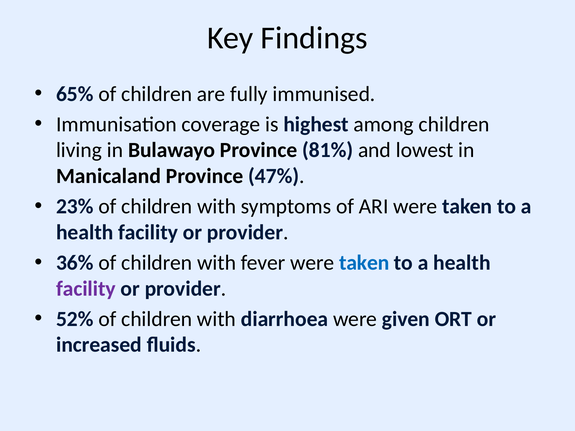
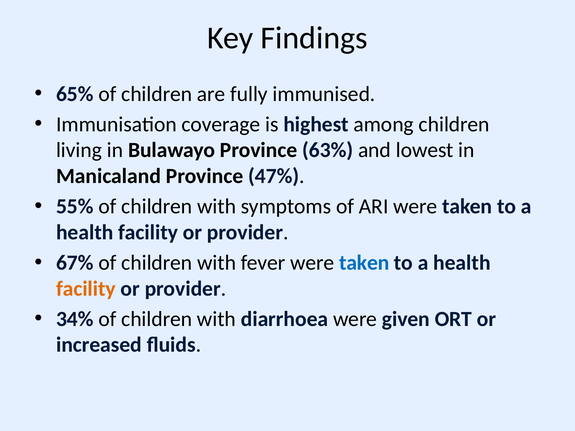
81%: 81% -> 63%
23%: 23% -> 55%
36%: 36% -> 67%
facility at (86, 289) colour: purple -> orange
52%: 52% -> 34%
